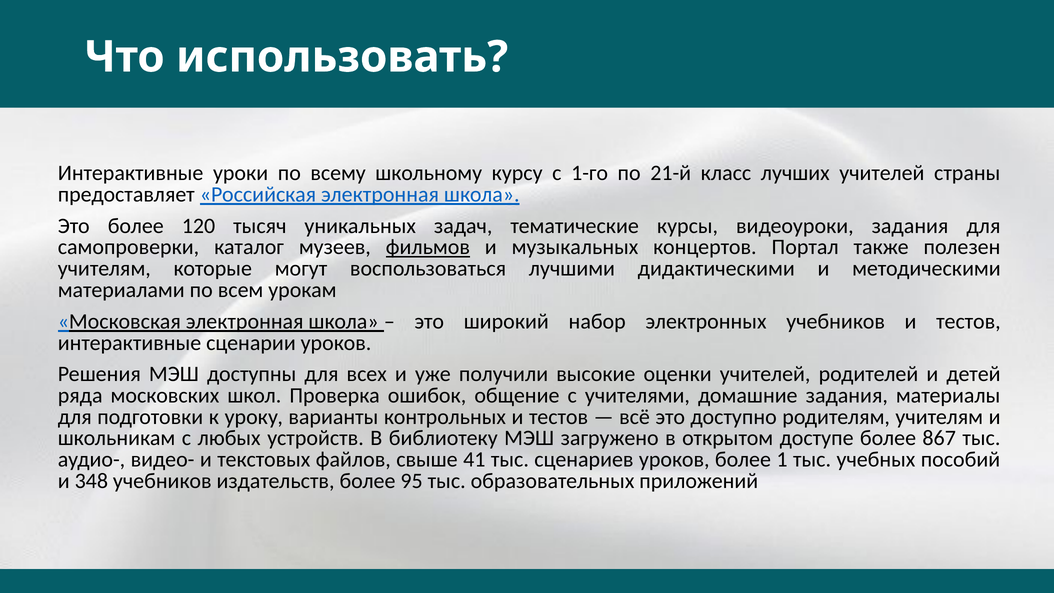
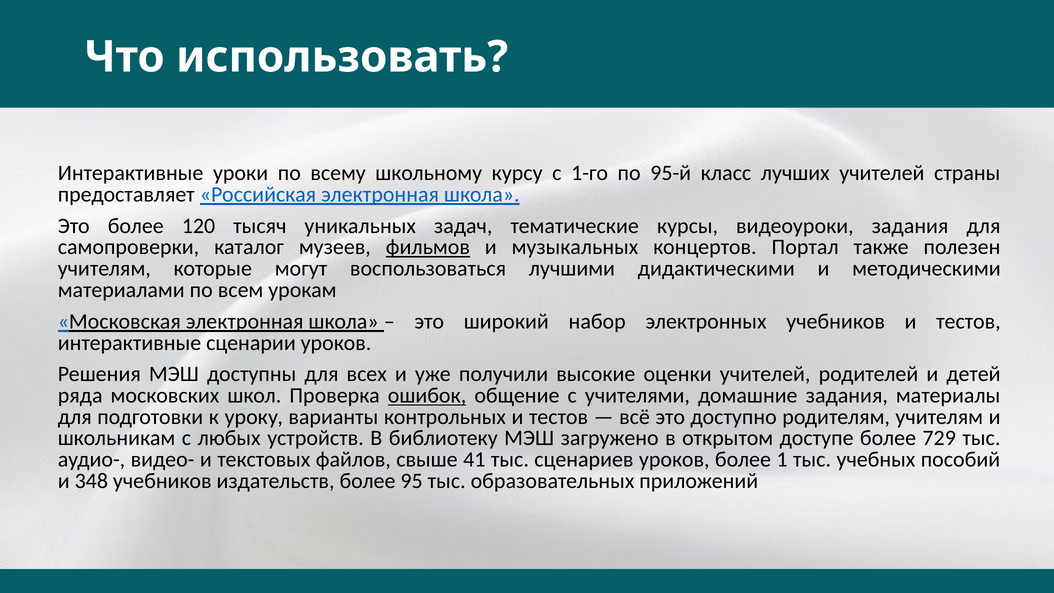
21-й: 21-й -> 95-й
ошибок underline: none -> present
867: 867 -> 729
